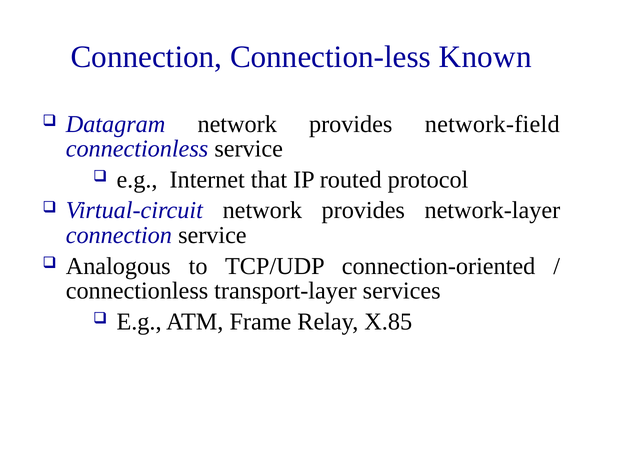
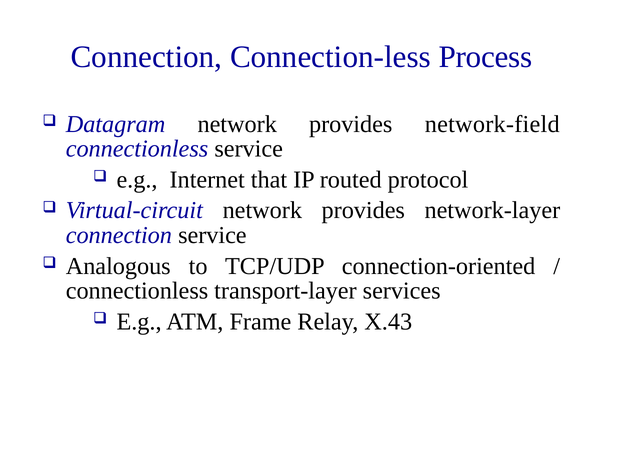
Known: Known -> Process
X.85: X.85 -> X.43
